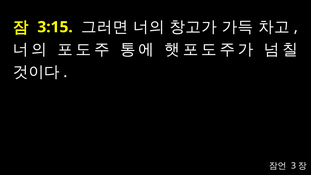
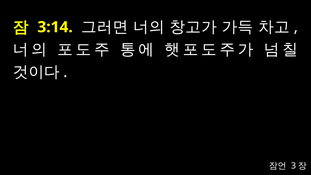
3:15: 3:15 -> 3:14
